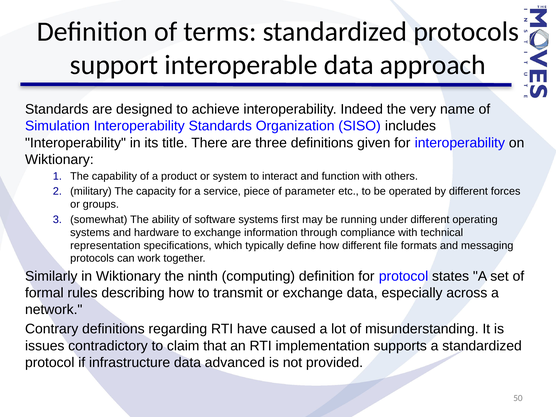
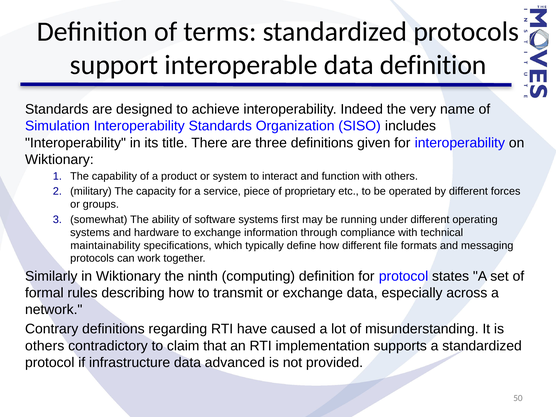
data approach: approach -> definition
parameter: parameter -> proprietary
representation: representation -> maintainability
issues at (45, 346): issues -> others
